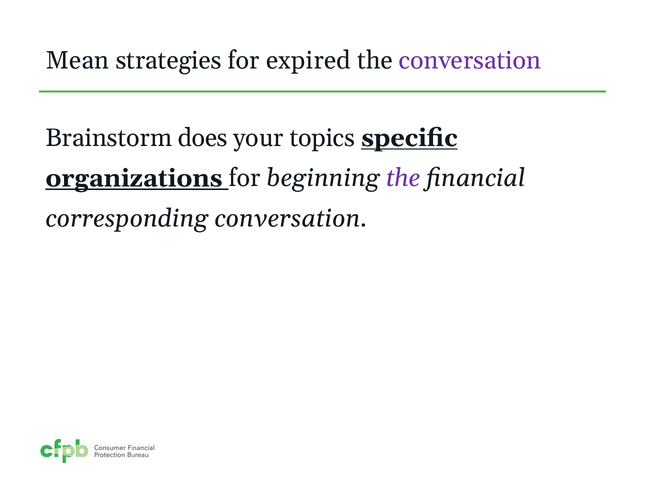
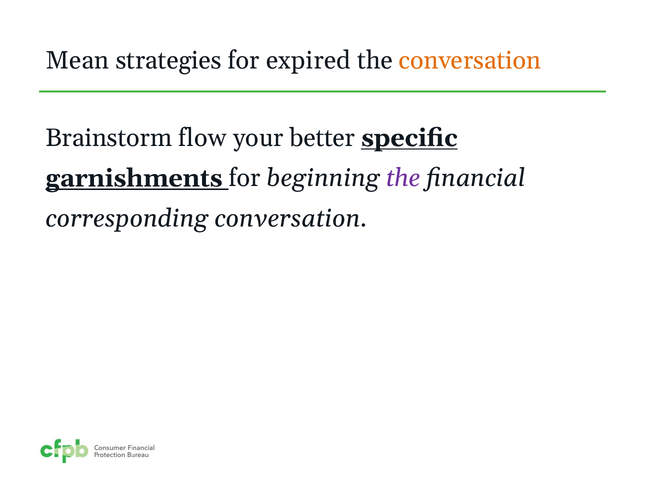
conversation at (470, 60) colour: purple -> orange
does: does -> flow
topics: topics -> better
organizations: organizations -> garnishments
